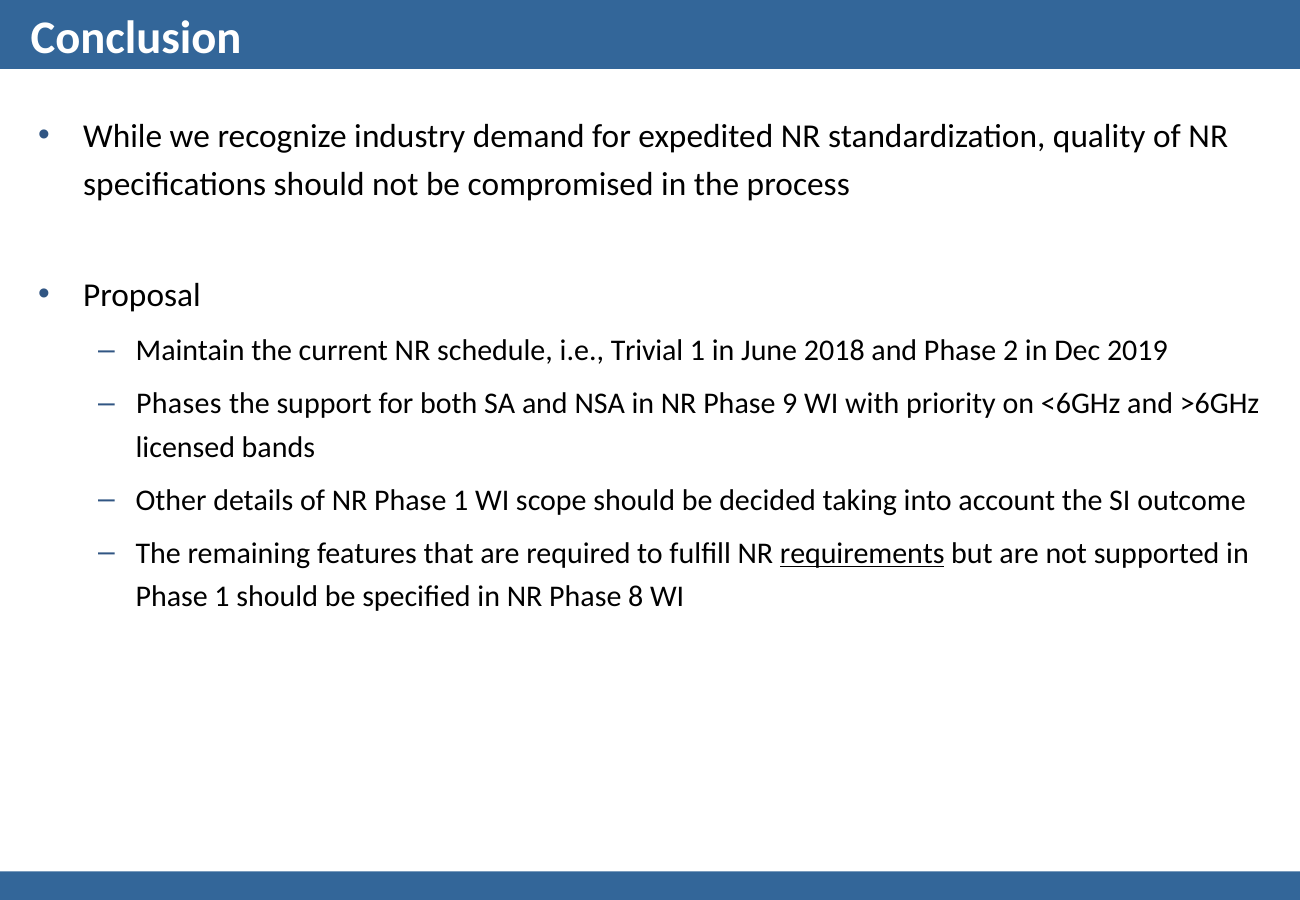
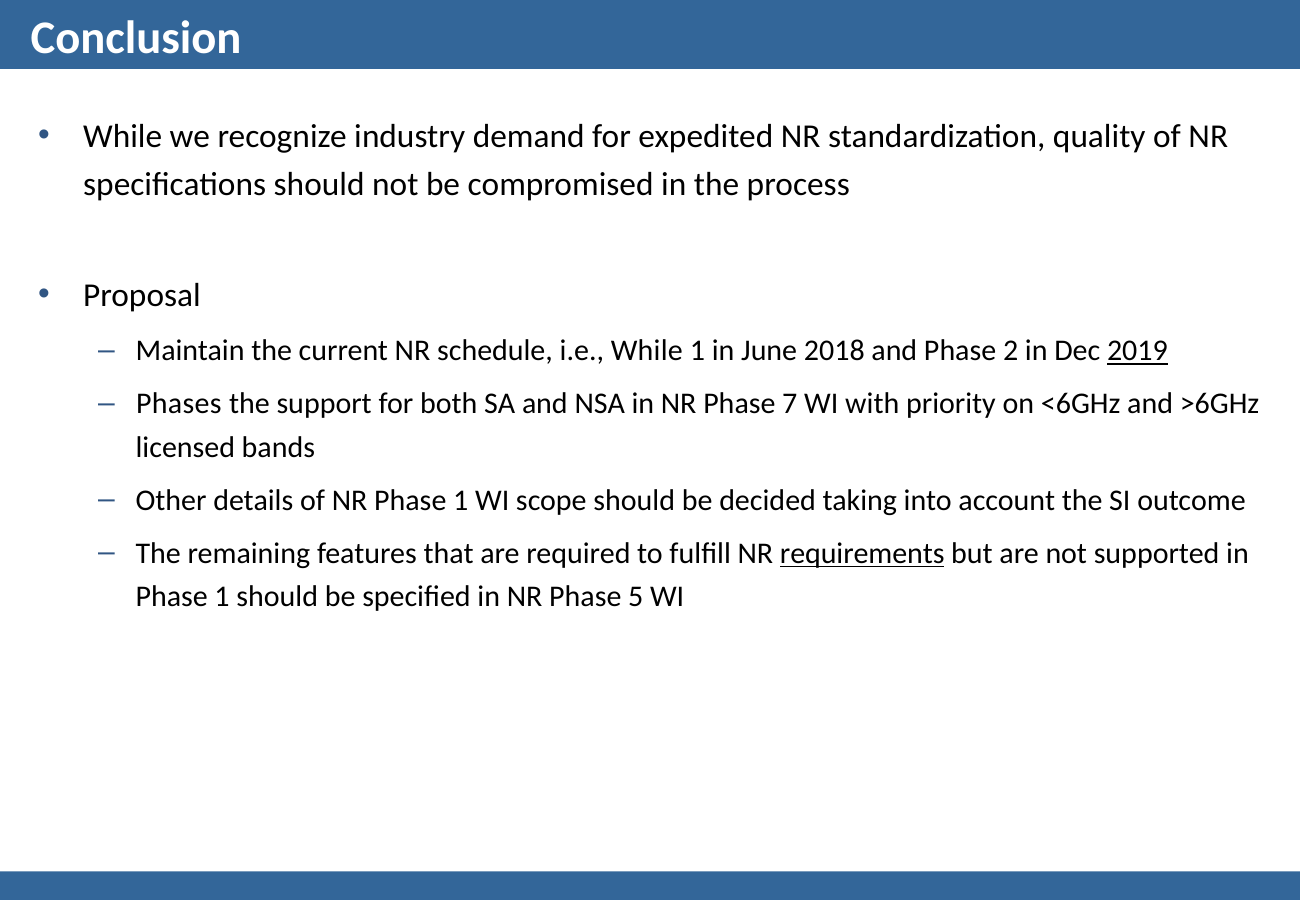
i.e Trivial: Trivial -> While
2019 underline: none -> present
9: 9 -> 7
8: 8 -> 5
